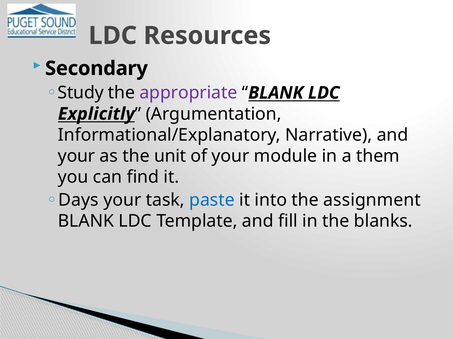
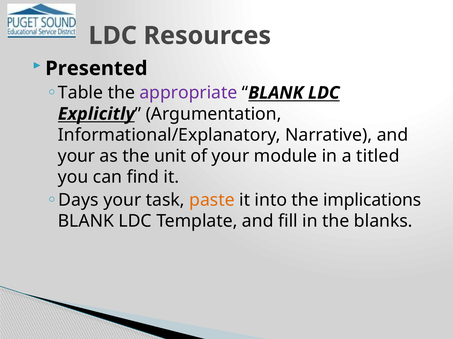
Secondary: Secondary -> Presented
Study: Study -> Table
them: them -> titled
paste colour: blue -> orange
assignment: assignment -> implications
